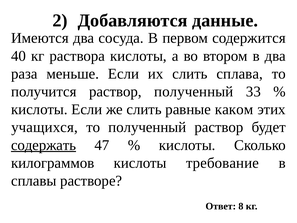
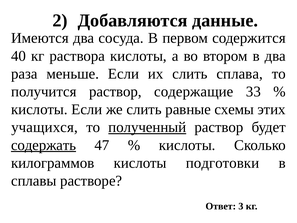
раствор полученный: полученный -> содержащие
каком: каком -> схемы
полученный at (147, 127) underline: none -> present
требование: требование -> подготовки
8: 8 -> 3
